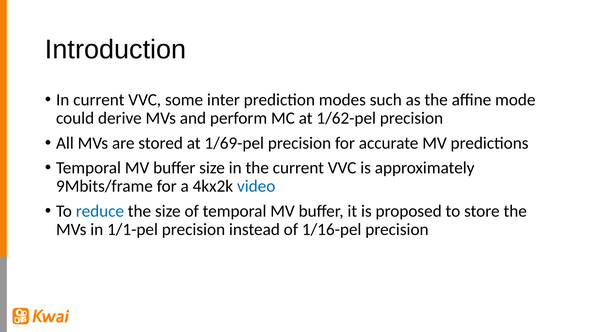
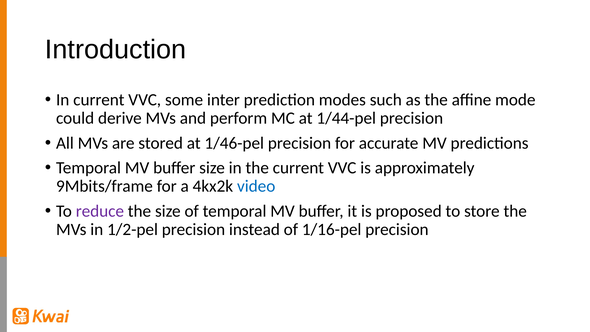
1/62-pel: 1/62-pel -> 1/44-pel
1/69-pel: 1/69-pel -> 1/46-pel
reduce colour: blue -> purple
1/1-pel: 1/1-pel -> 1/2-pel
